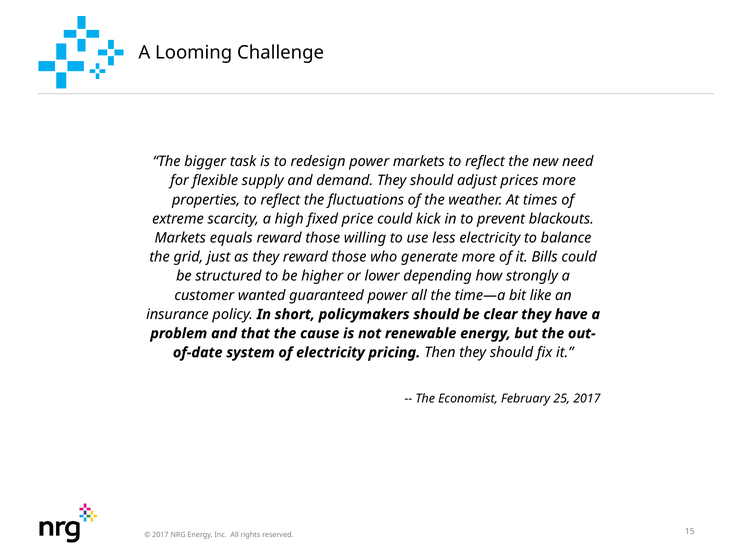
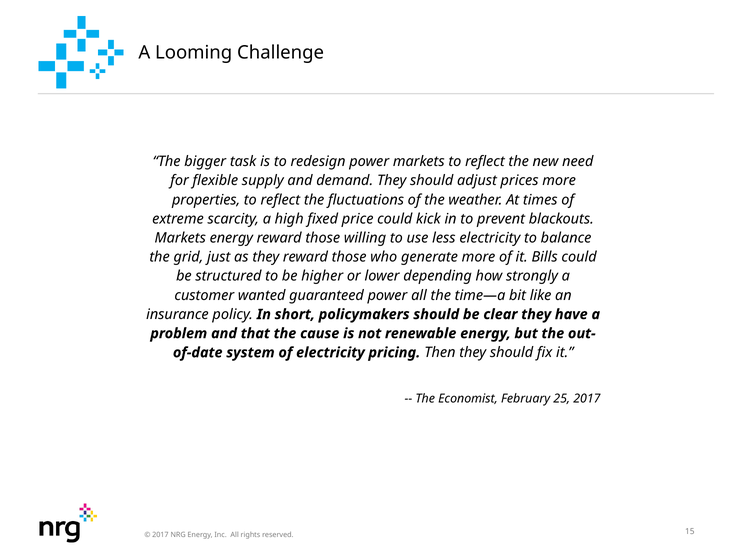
Markets equals: equals -> energy
